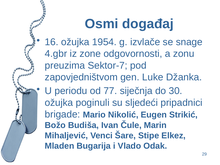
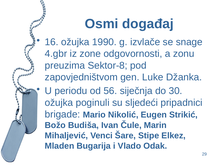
1954: 1954 -> 1990
Sektor-7: Sektor-7 -> Sektor-8
77: 77 -> 56
